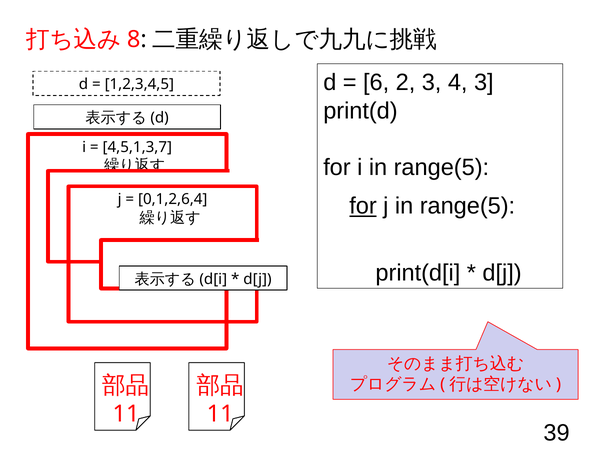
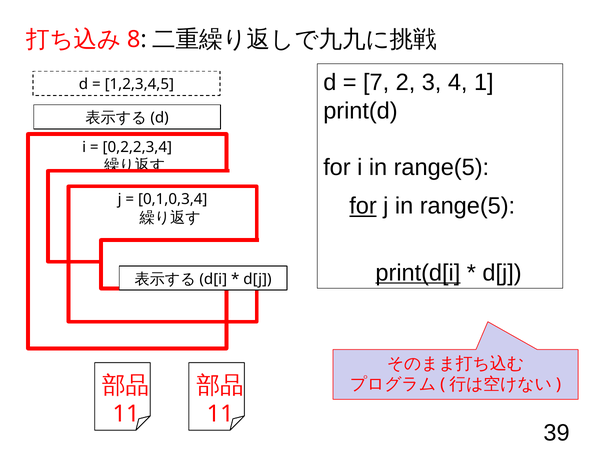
6: 6 -> 7
4 3: 3 -> 1
4,5,1,3,7: 4,5,1,3,7 -> 0,2,2,3,4
0,1,2,6,4: 0,1,2,6,4 -> 0,1,0,3,4
print(d[i underline: none -> present
